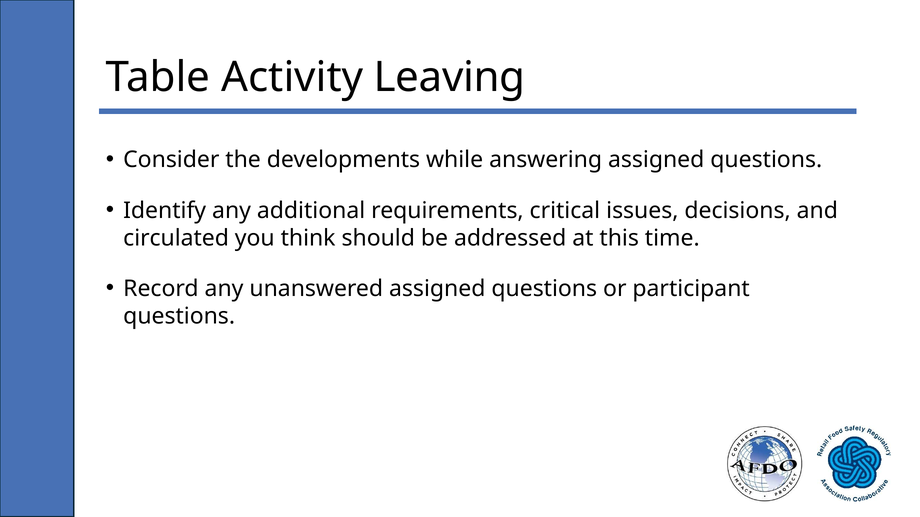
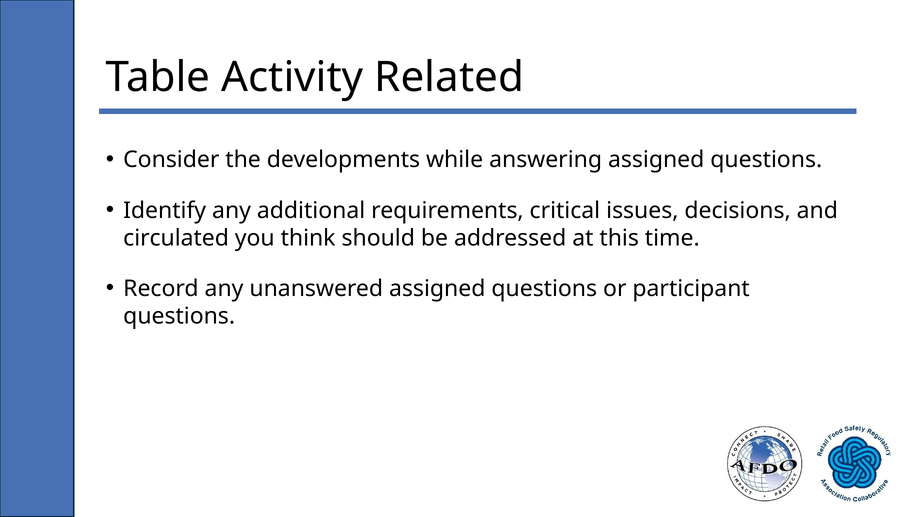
Leaving: Leaving -> Related
